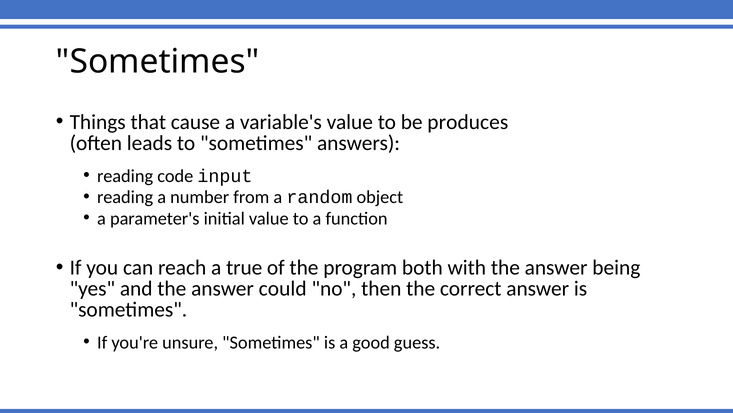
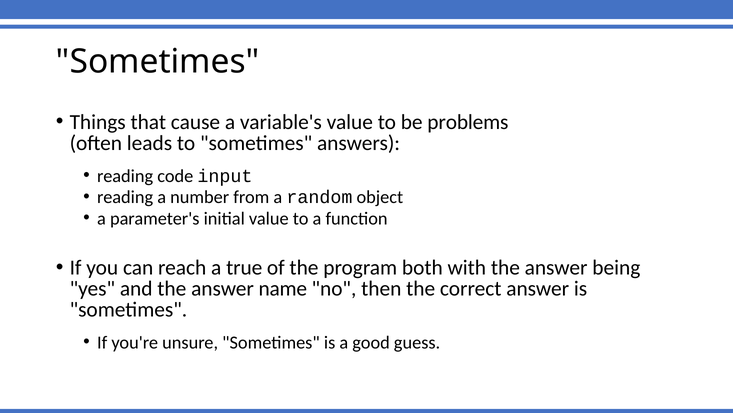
produces: produces -> problems
could: could -> name
